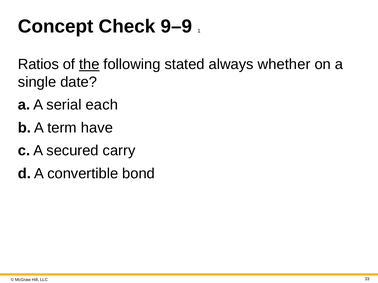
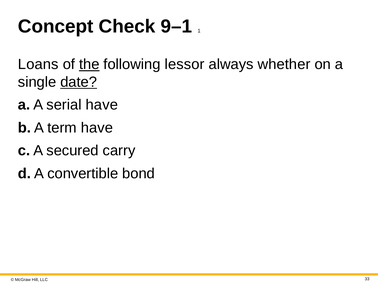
9–9: 9–9 -> 9–1
Ratios: Ratios -> Loans
stated: stated -> lessor
date underline: none -> present
serial each: each -> have
